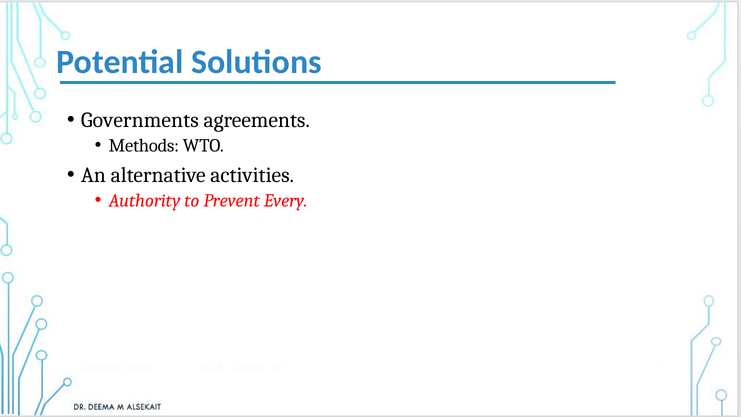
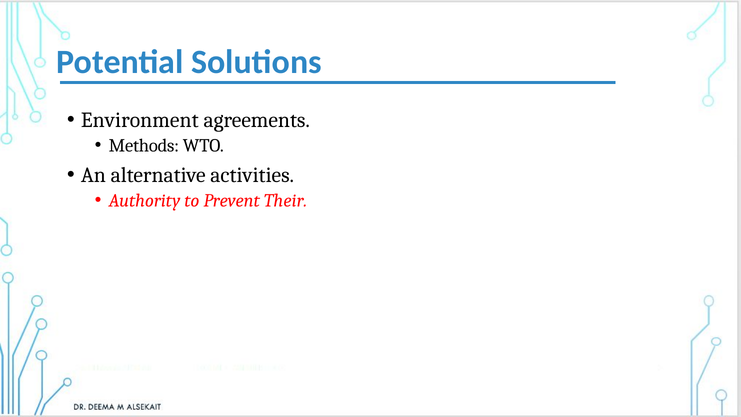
Governments: Governments -> Environment
Every: Every -> Their
